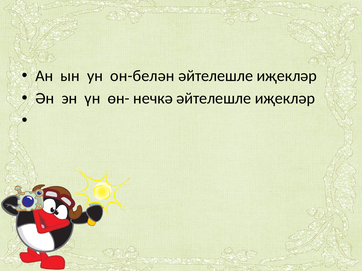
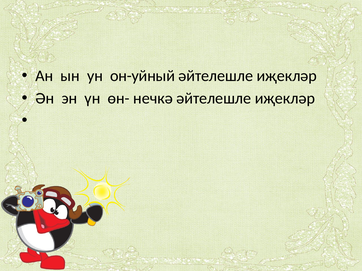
он-белән: он-белән -> он-уйный
